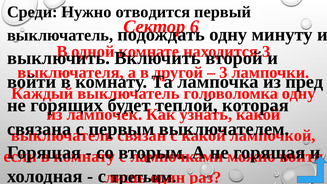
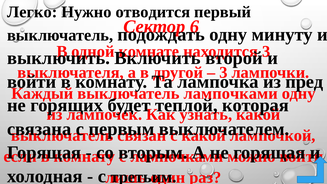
Среди: Среди -> Легко
выключатель головоломка: головоломка -> лампочками
